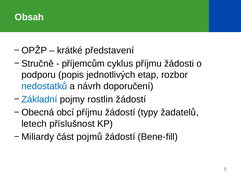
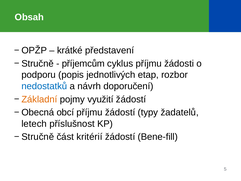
Základní colour: blue -> orange
rostlin: rostlin -> využití
Miliardy at (38, 137): Miliardy -> Stručně
pojmů: pojmů -> kritérií
